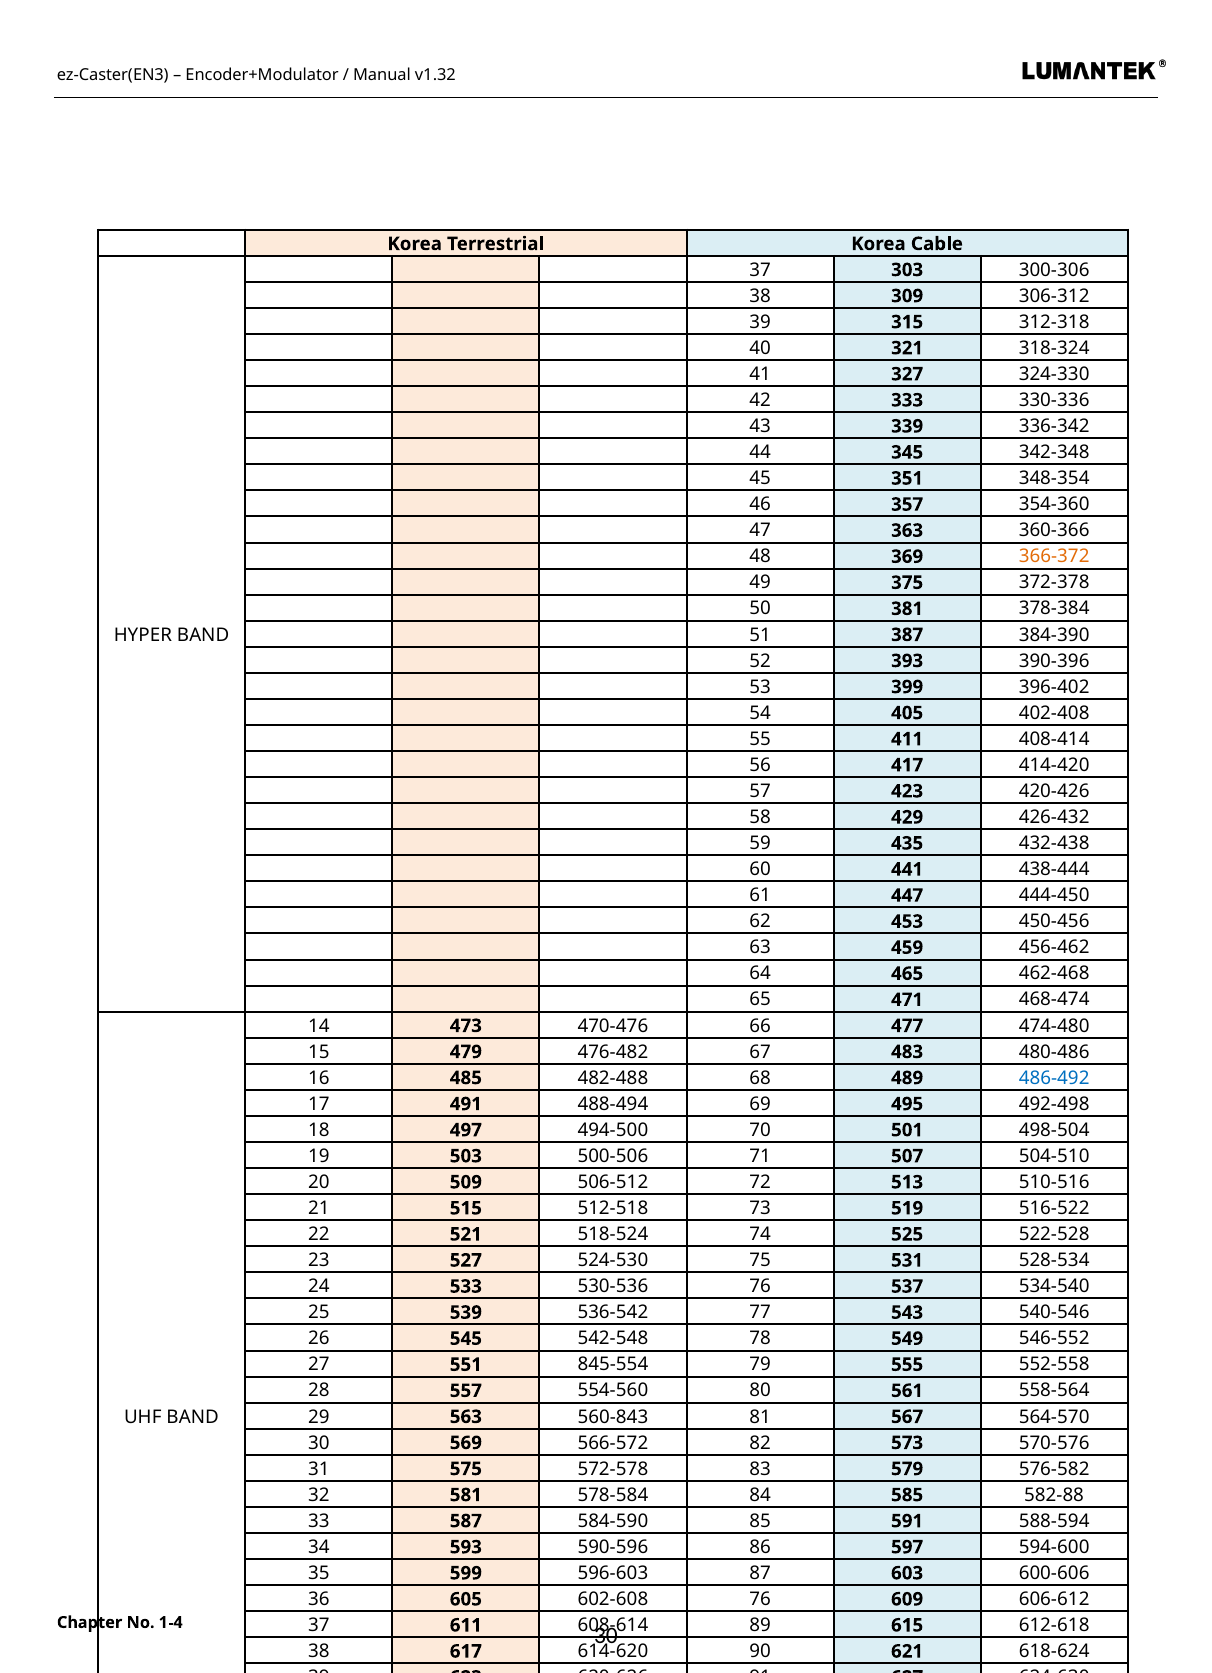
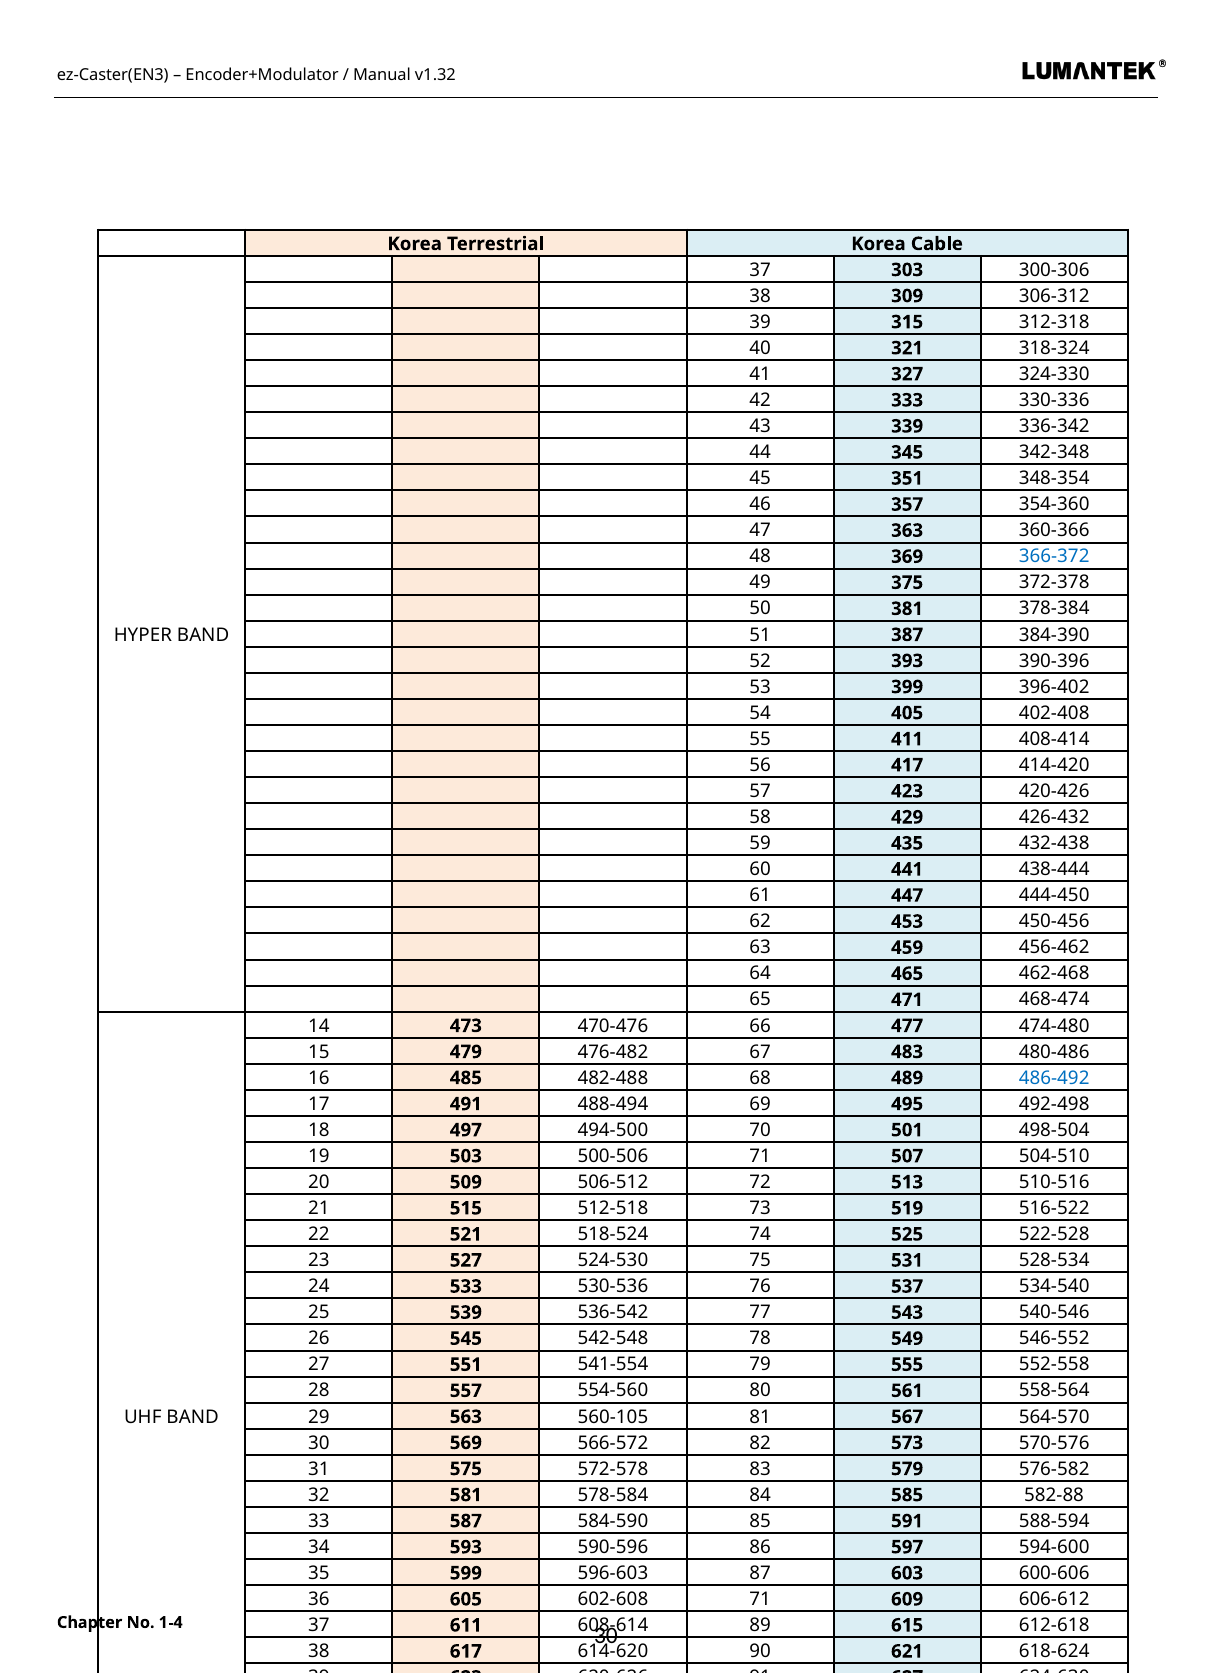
366-372 colour: orange -> blue
845-554: 845-554 -> 541-554
560-843: 560-843 -> 560-105
602-608 76: 76 -> 71
